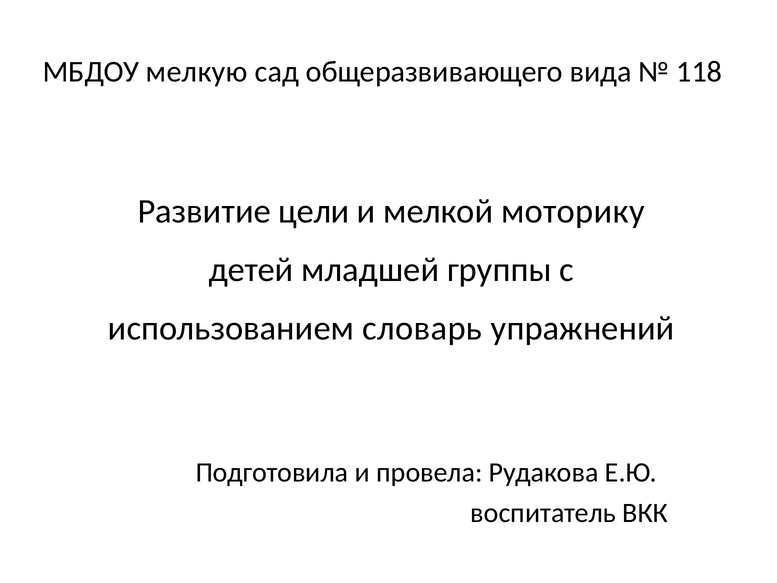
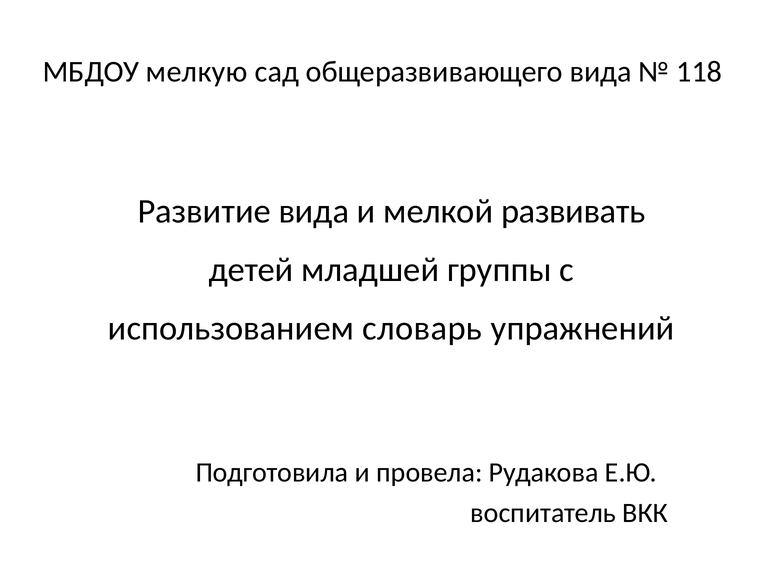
Развитие цели: цели -> вида
моторику: моторику -> развивать
